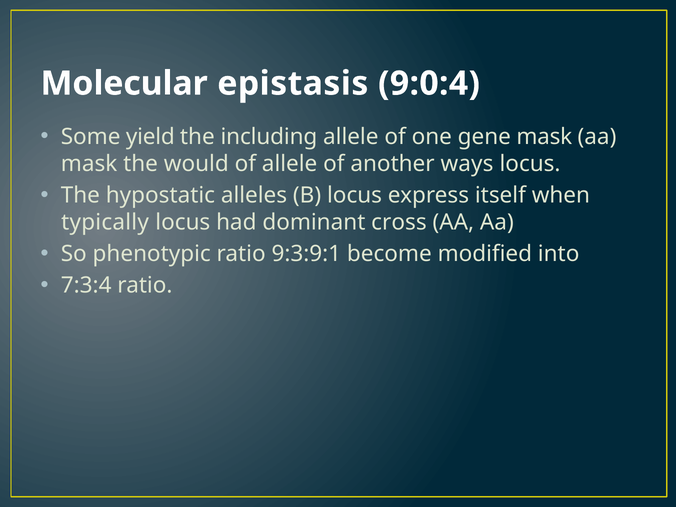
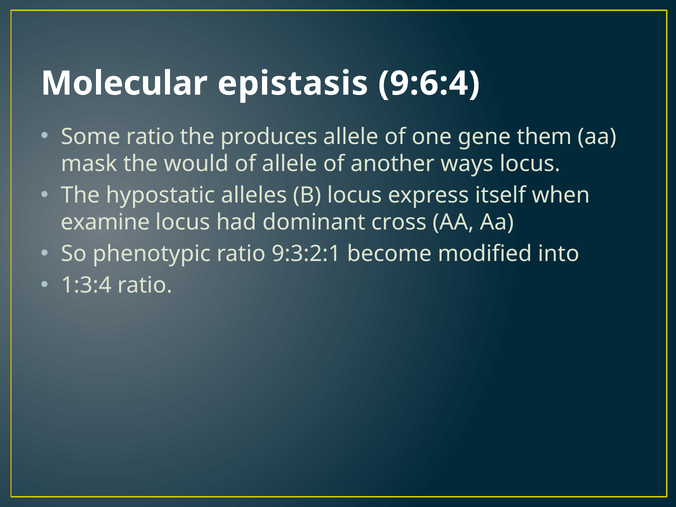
9:0:4: 9:0:4 -> 9:6:4
Some yield: yield -> ratio
including: including -> produces
gene mask: mask -> them
typically: typically -> examine
9:3:9:1: 9:3:9:1 -> 9:3:2:1
7:3:4: 7:3:4 -> 1:3:4
